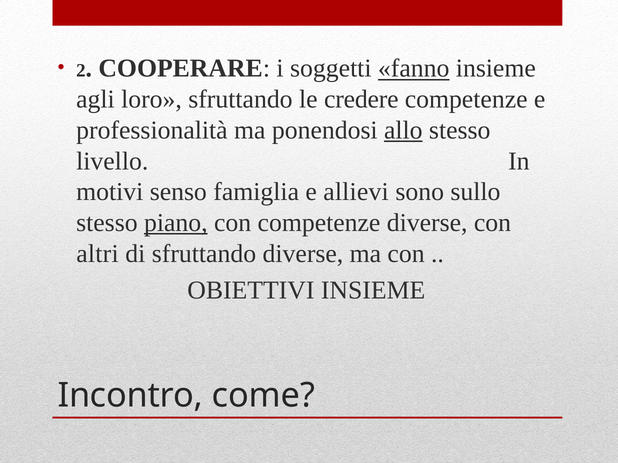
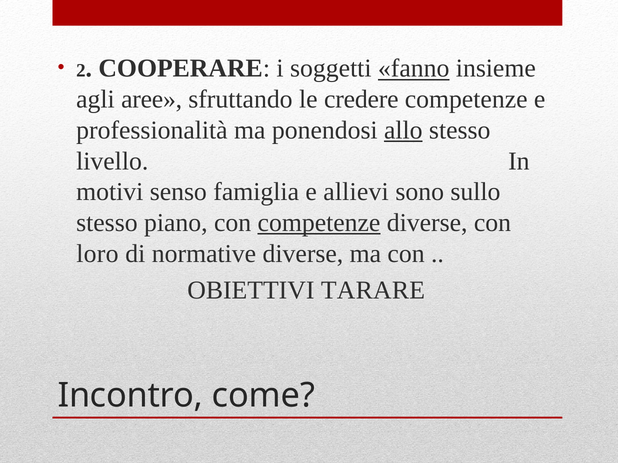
loro: loro -> aree
piano underline: present -> none
competenze at (319, 223) underline: none -> present
altri: altri -> loro
di sfruttando: sfruttando -> normative
OBIETTIVI INSIEME: INSIEME -> TARARE
